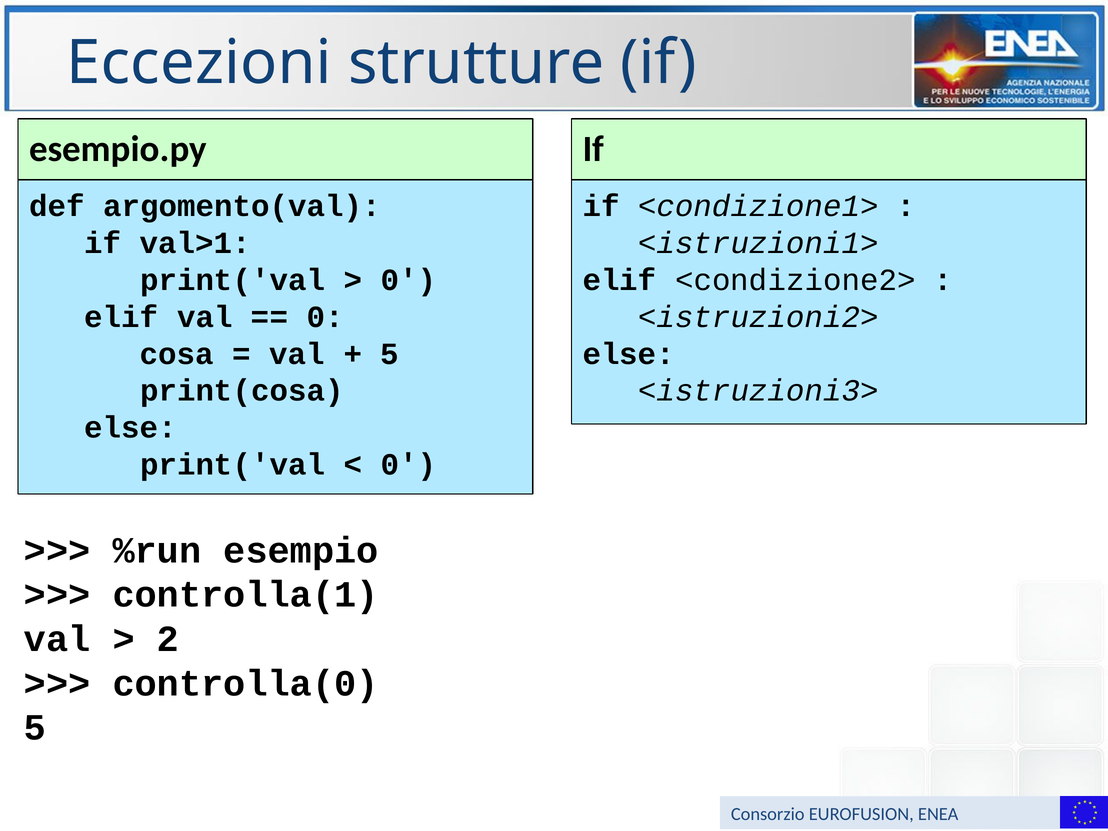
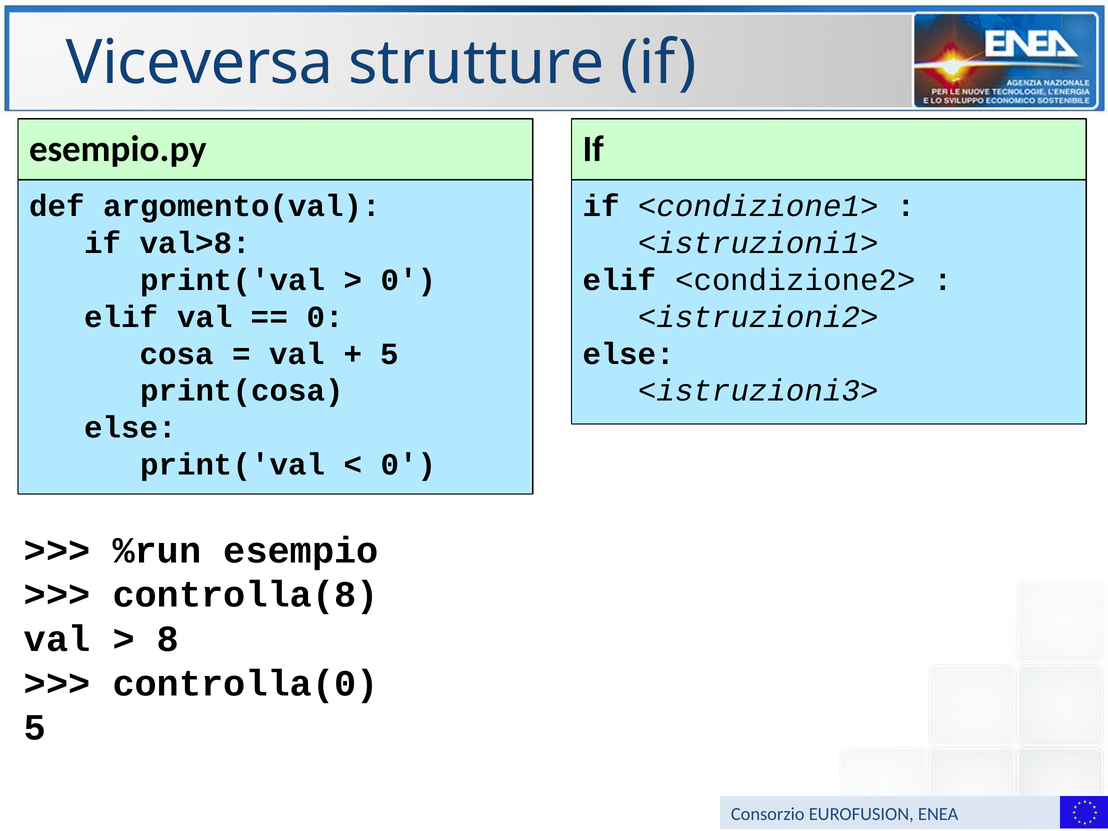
Eccezioni: Eccezioni -> Viceversa
val>1: val>1 -> val>8
controlla(1: controlla(1 -> controlla(8
2: 2 -> 8
